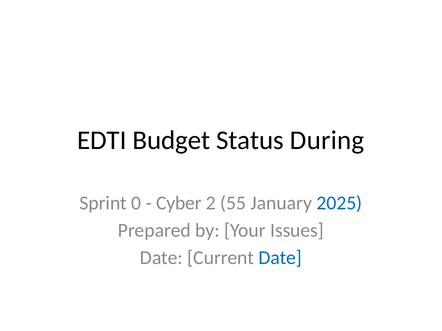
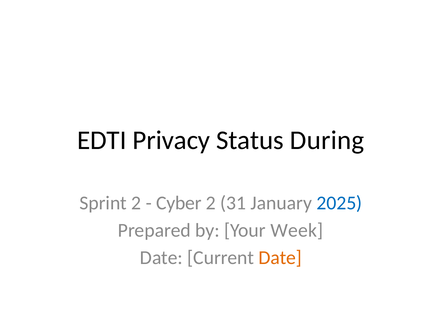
Budget: Budget -> Privacy
Sprint 0: 0 -> 2
55: 55 -> 31
Issues: Issues -> Week
Date at (280, 258) colour: blue -> orange
